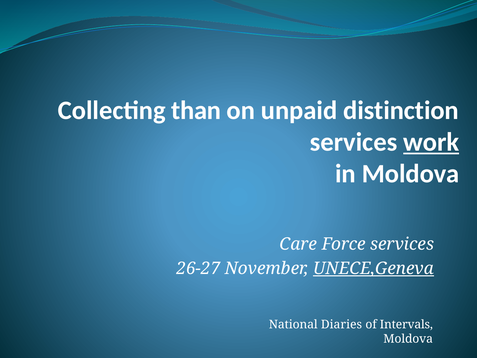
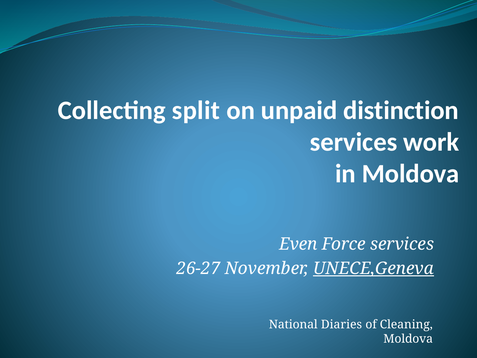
than: than -> split
work underline: present -> none
Care: Care -> Even
Intervals: Intervals -> Cleaning
